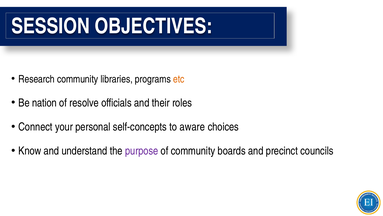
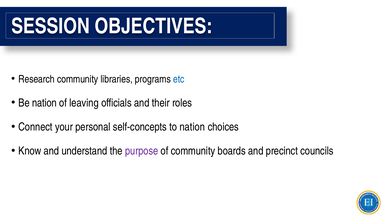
etc colour: orange -> blue
resolve: resolve -> leaving
to aware: aware -> nation
